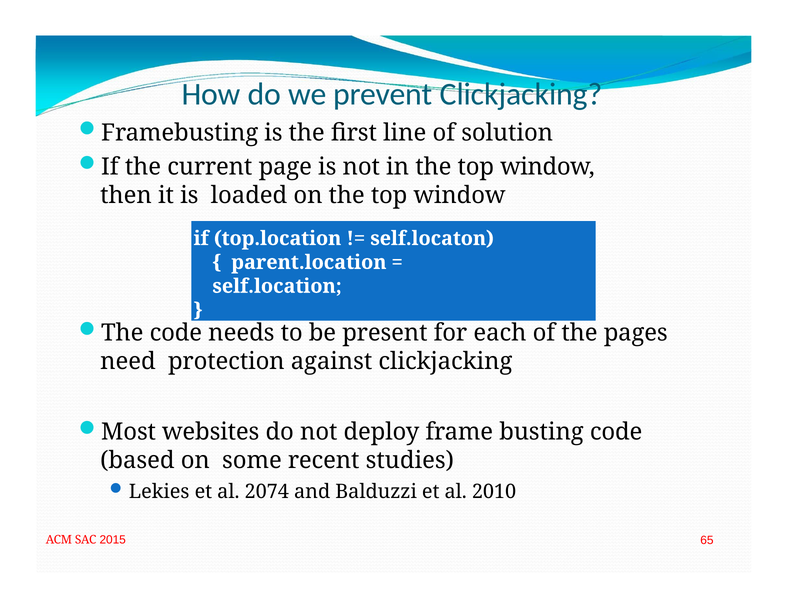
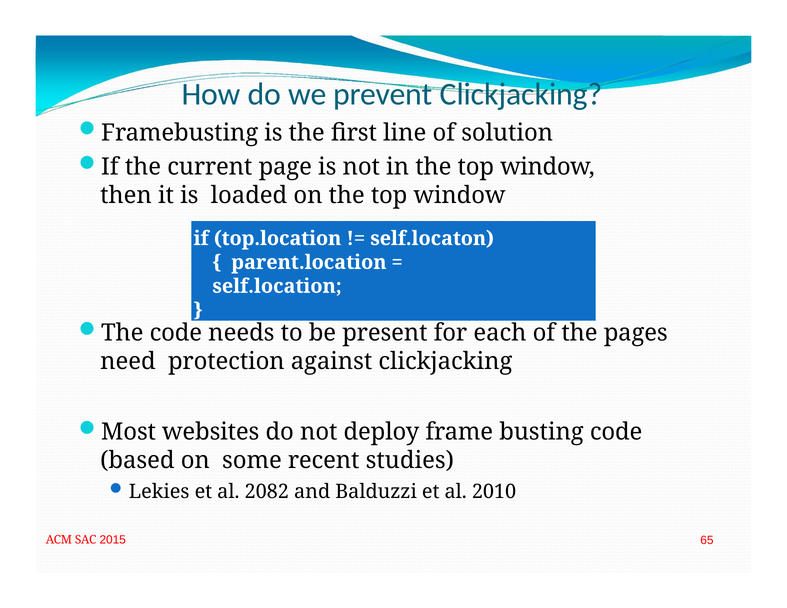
2074: 2074 -> 2082
